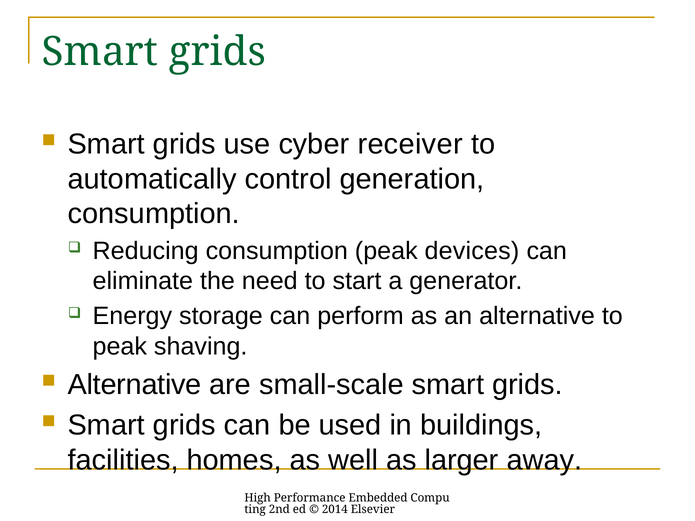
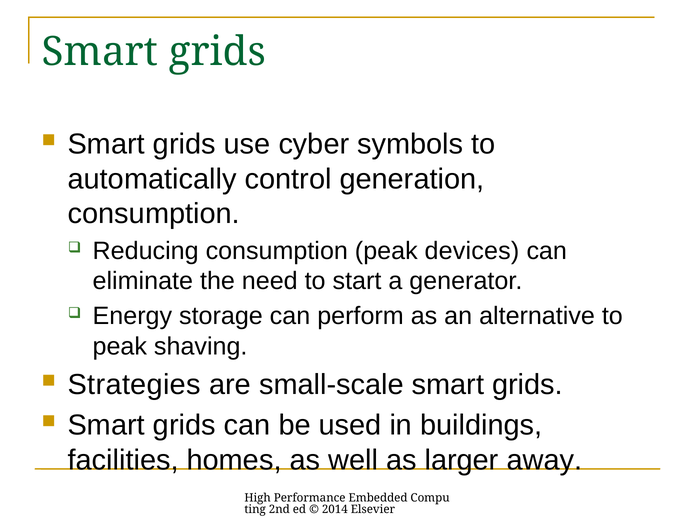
receiver: receiver -> symbols
Alternative at (135, 385): Alternative -> Strategies
